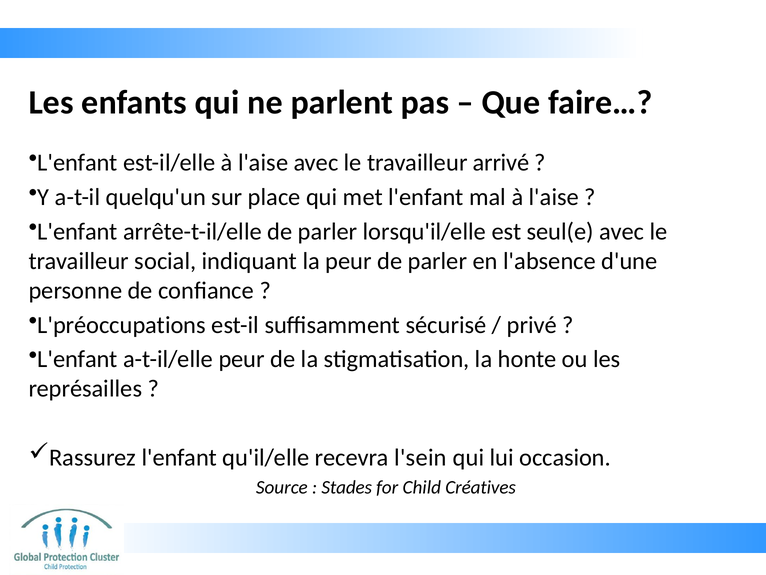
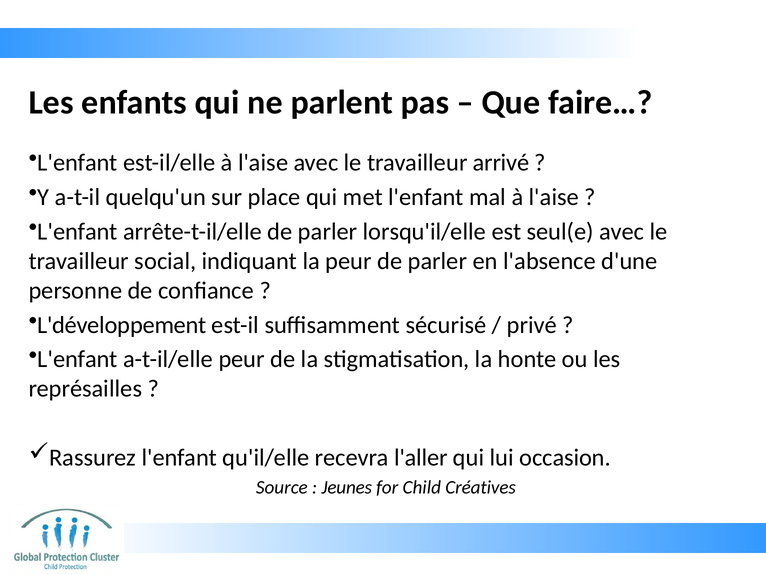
L'préoccupations: L'préoccupations -> L'développement
l'sein: l'sein -> l'aller
Stades: Stades -> Jeunes
